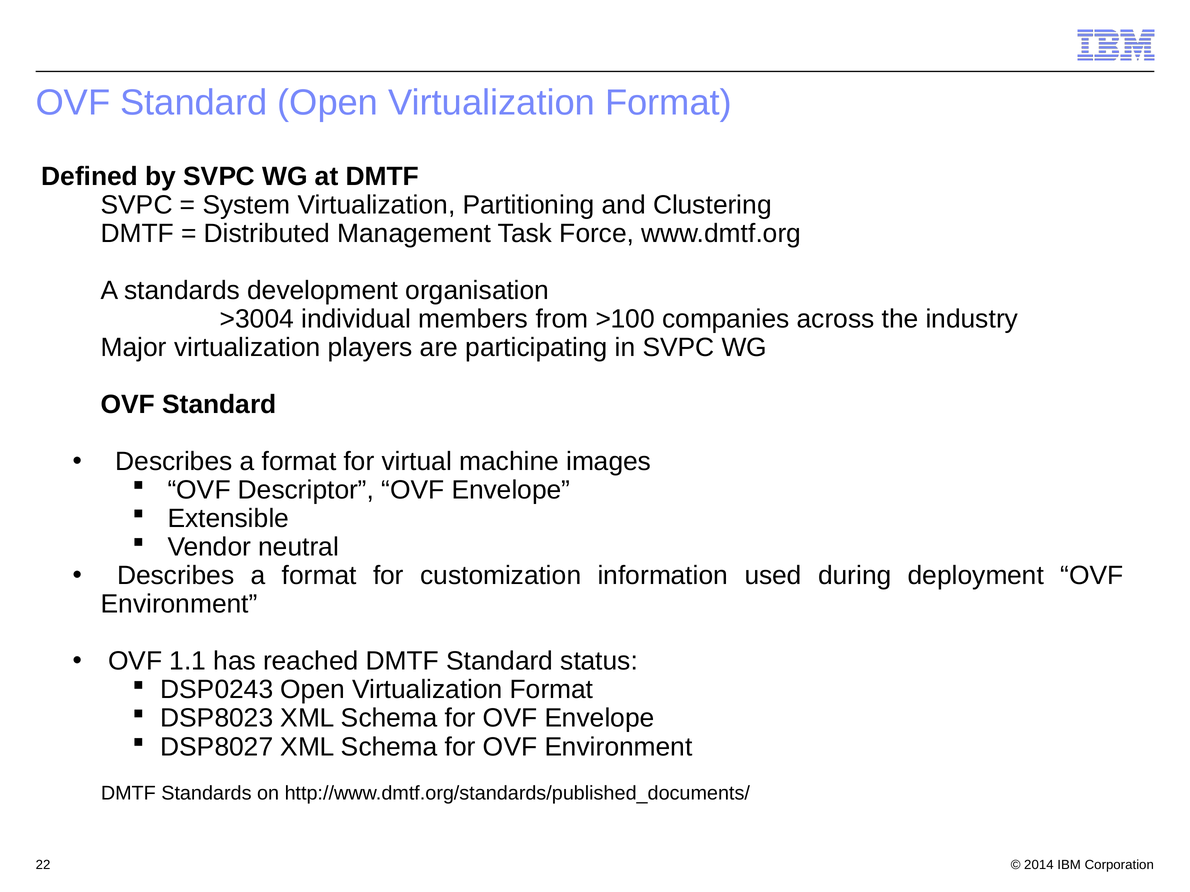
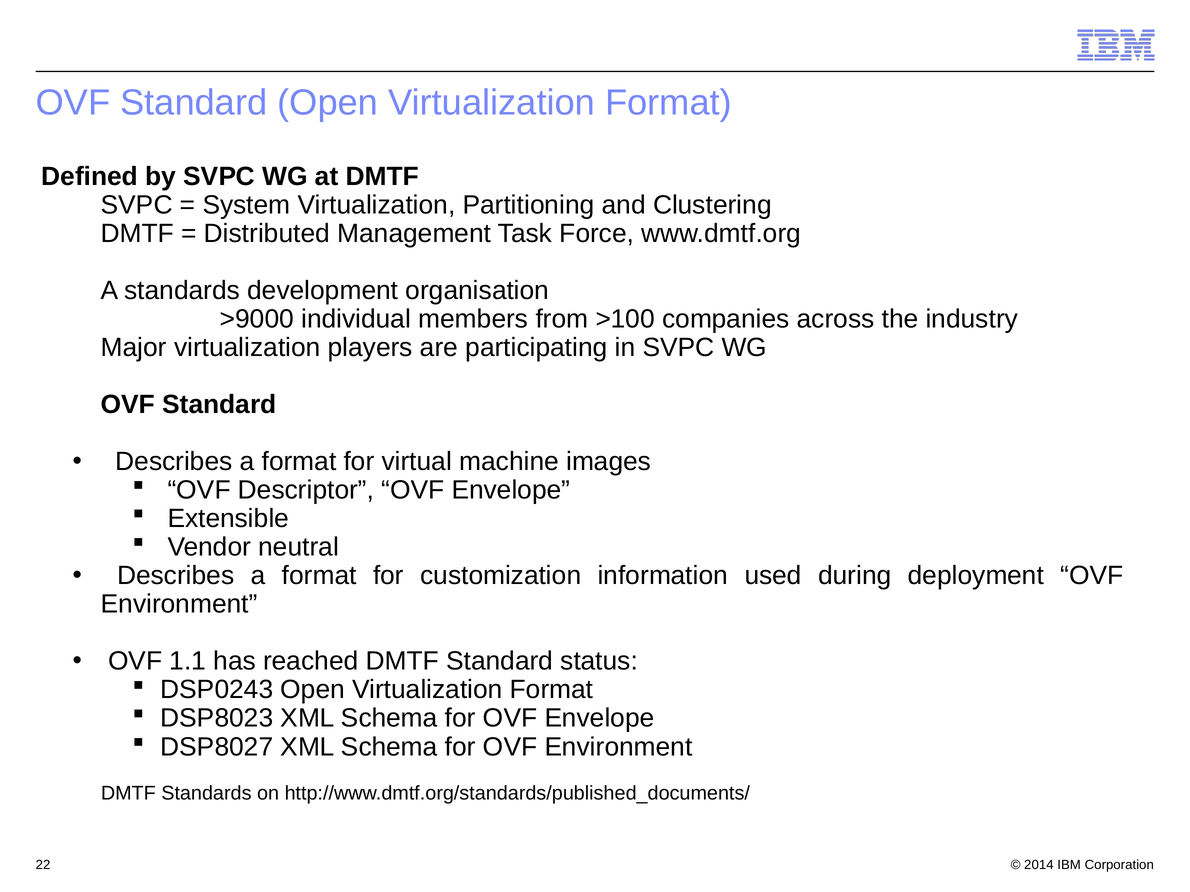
>3004: >3004 -> >9000
